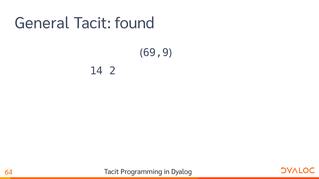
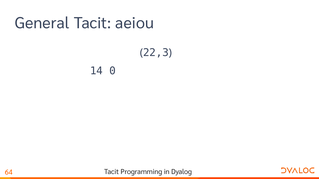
found: found -> aeiou
69,9: 69,9 -> 22,3
2: 2 -> 0
